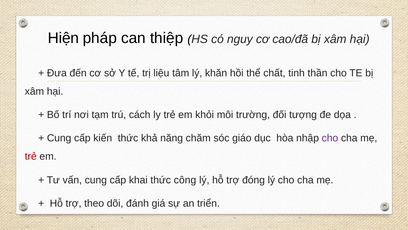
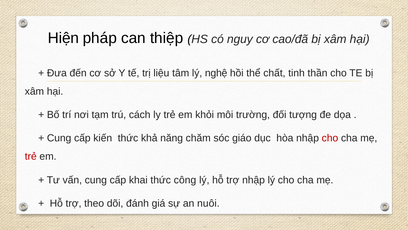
khăn: khăn -> nghệ
cho at (330, 138) colour: purple -> red
trợ đóng: đóng -> nhập
triển: triển -> nuôi
